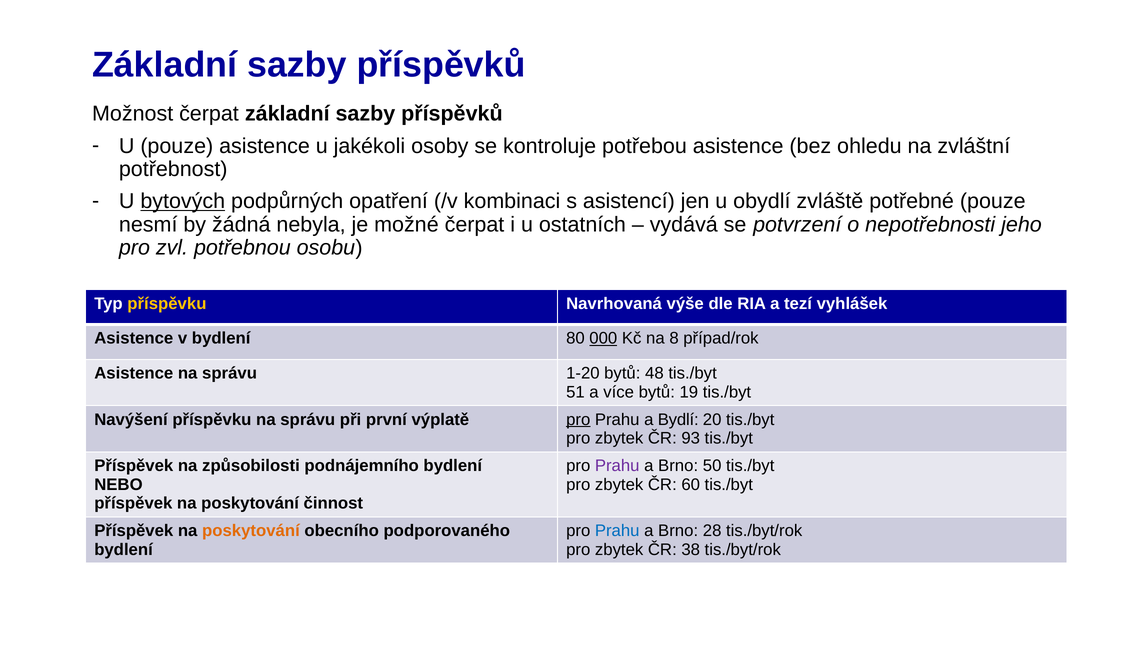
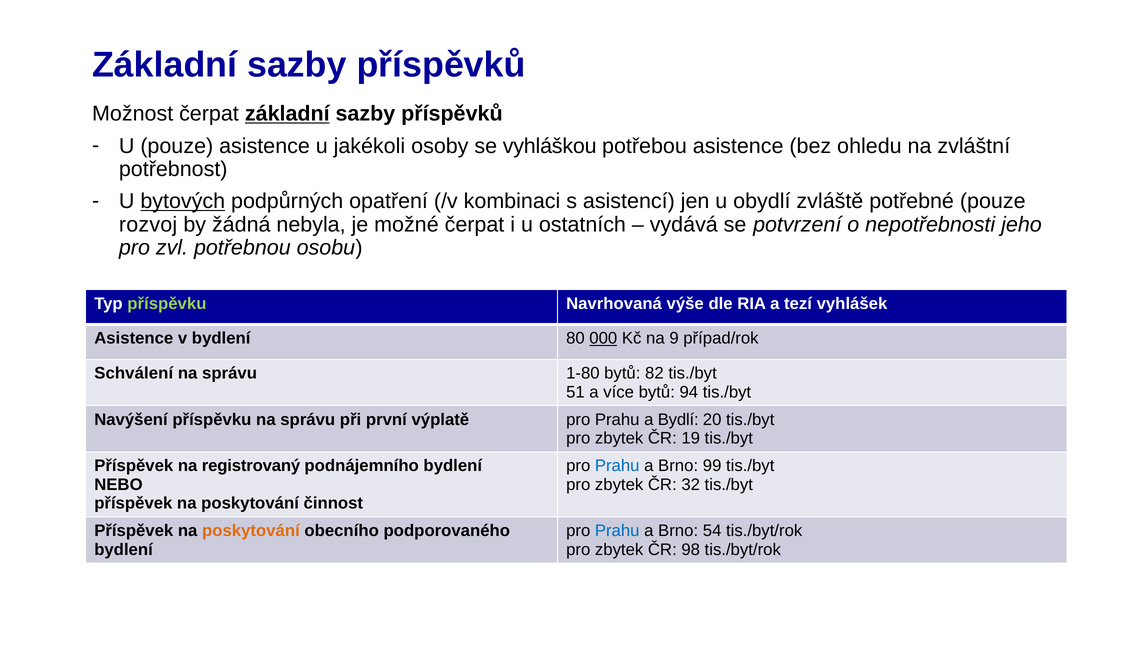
základní at (287, 114) underline: none -> present
kontroluje: kontroluje -> vyhláškou
nesmí: nesmí -> rozvoj
příspěvku at (167, 303) colour: yellow -> light green
8: 8 -> 9
Asistence at (134, 373): Asistence -> Schválení
1-20: 1-20 -> 1-80
48: 48 -> 82
19: 19 -> 94
pro at (578, 419) underline: present -> none
93: 93 -> 19
způsobilosti: způsobilosti -> registrovaný
Prahu at (617, 465) colour: purple -> blue
50: 50 -> 99
60: 60 -> 32
28: 28 -> 54
38: 38 -> 98
